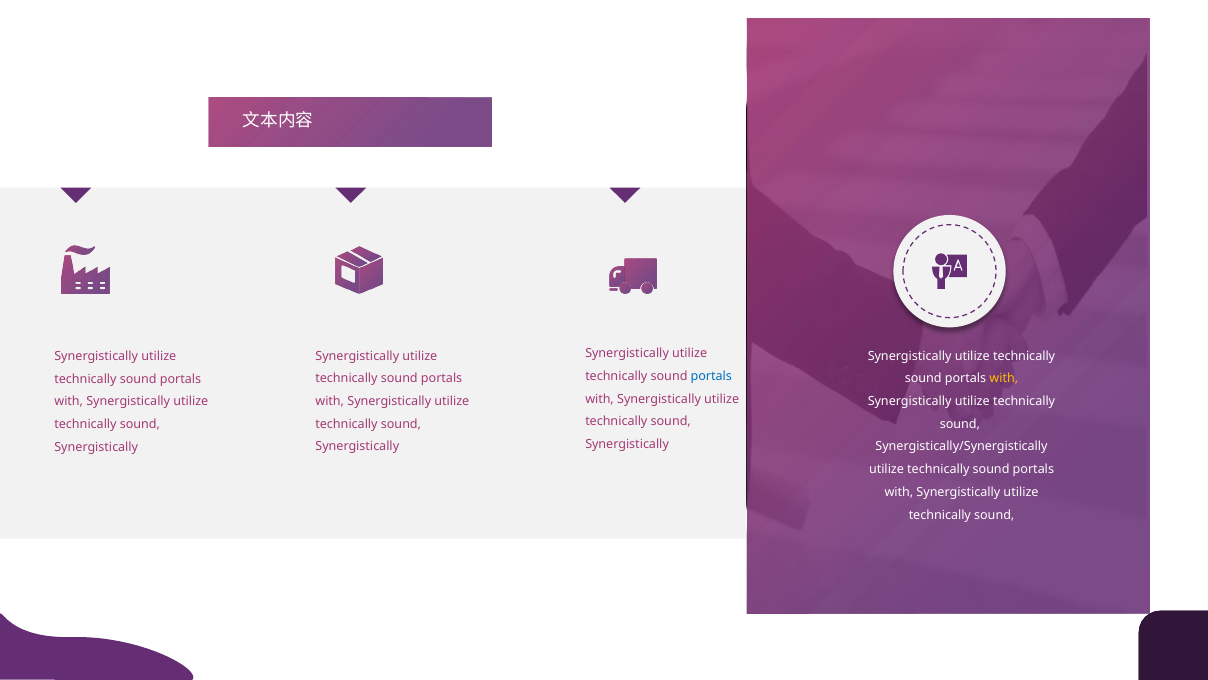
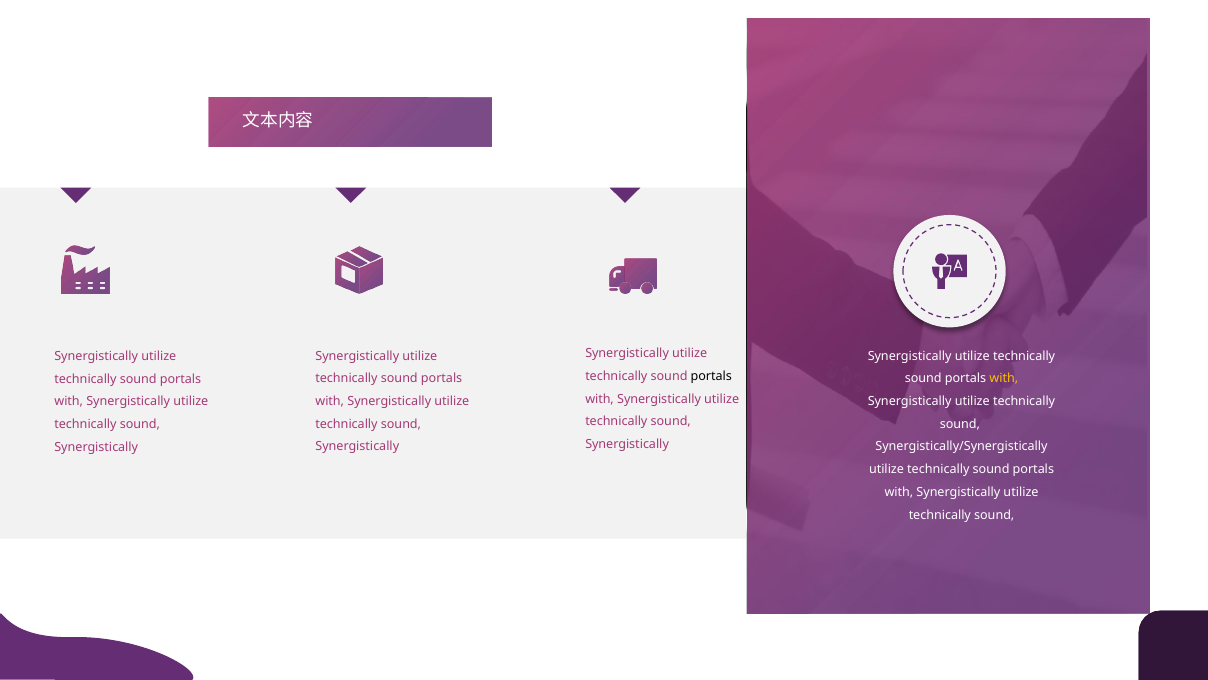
portals at (711, 376) colour: blue -> black
